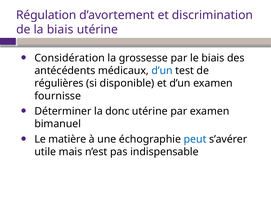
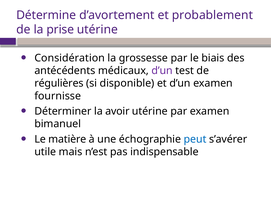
Régulation: Régulation -> Détermine
discrimination: discrimination -> probablement
la biais: biais -> prise
d’un at (162, 71) colour: blue -> purple
donc: donc -> avoir
